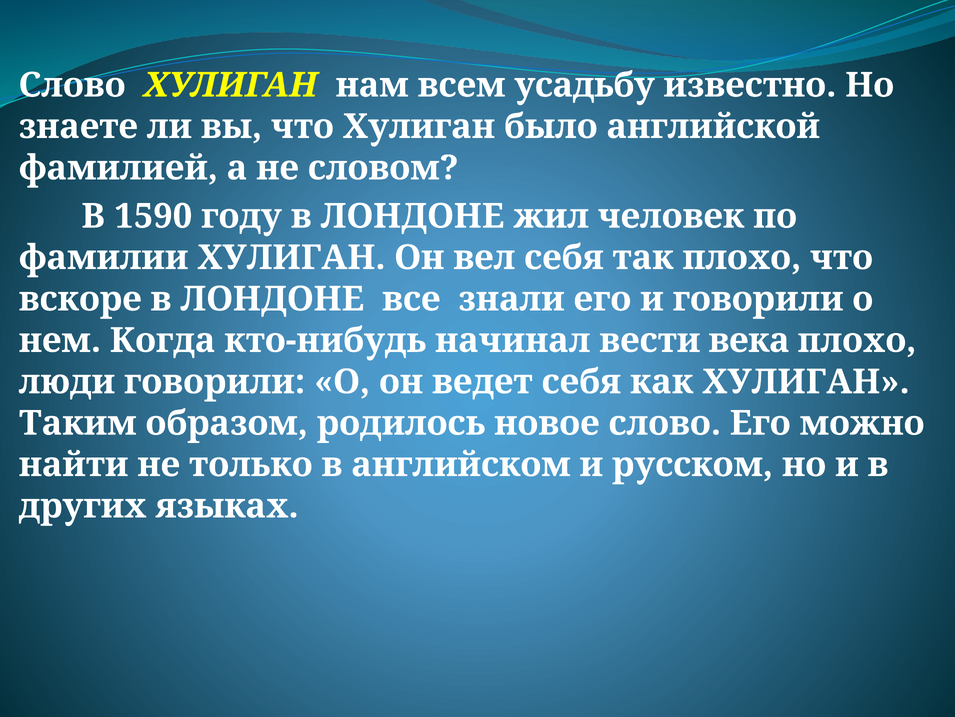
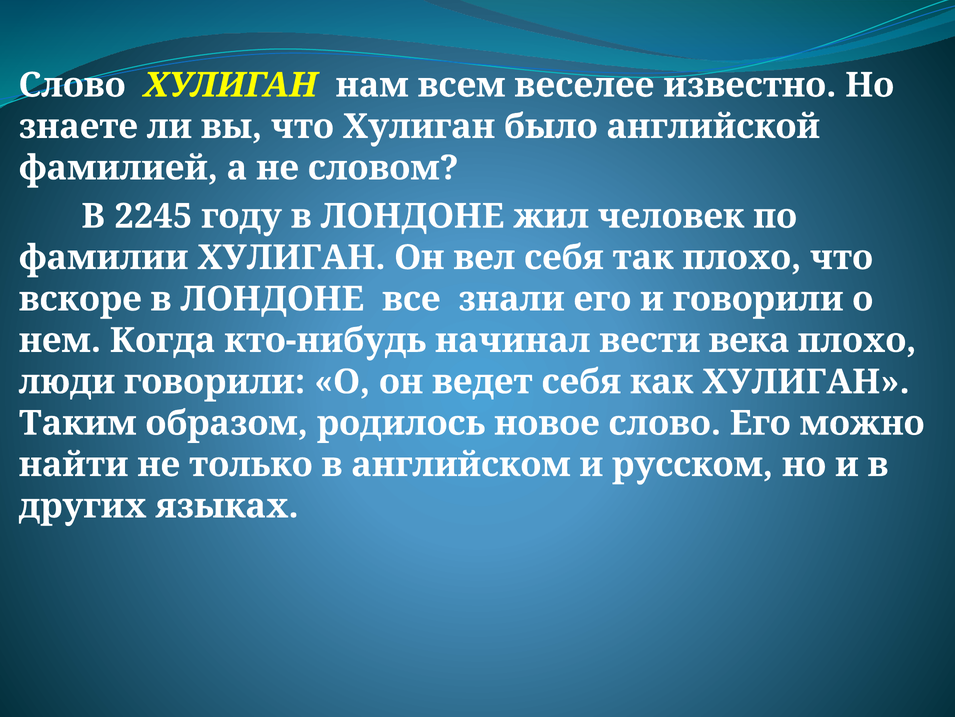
усадьбу: усадьбу -> веселее
1590: 1590 -> 2245
